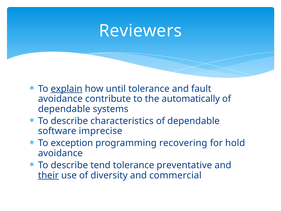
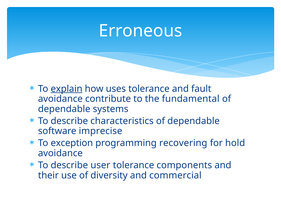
Reviewers: Reviewers -> Erroneous
until: until -> uses
automatically: automatically -> fundamental
tend: tend -> user
preventative: preventative -> components
their underline: present -> none
